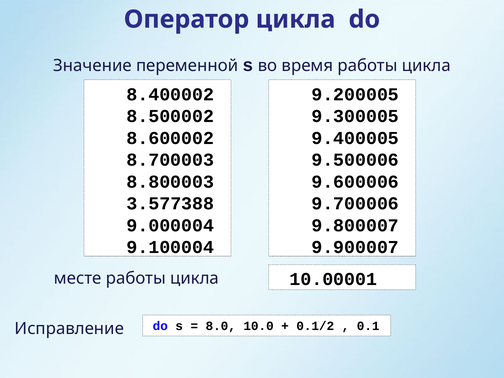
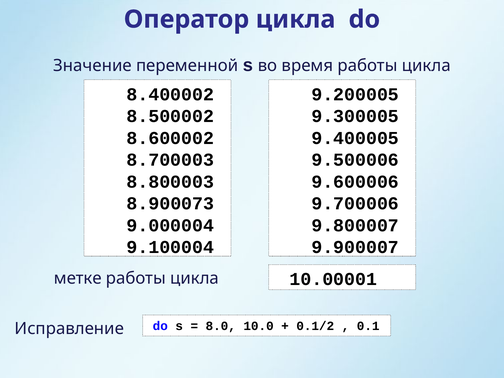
3.577388: 3.577388 -> 8.900073
месте: месте -> метке
